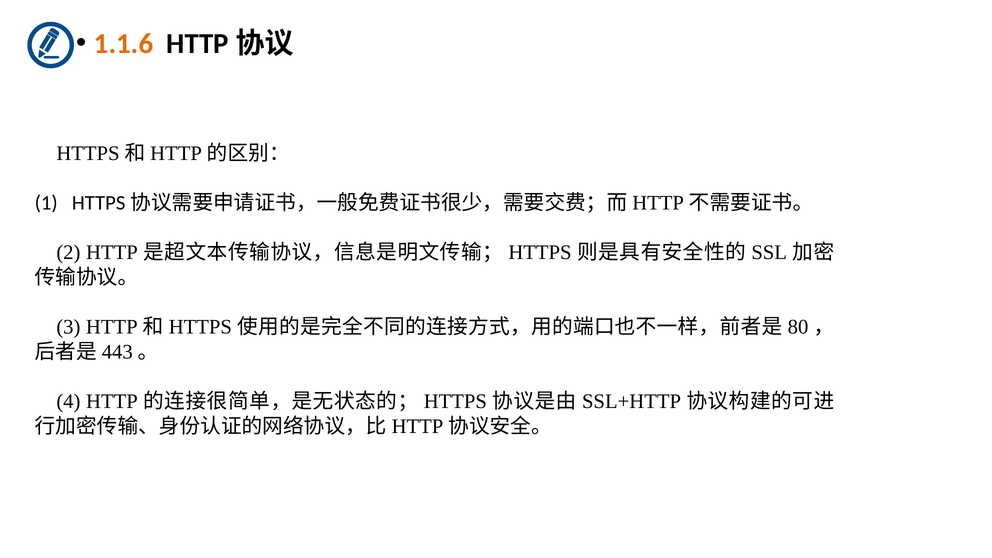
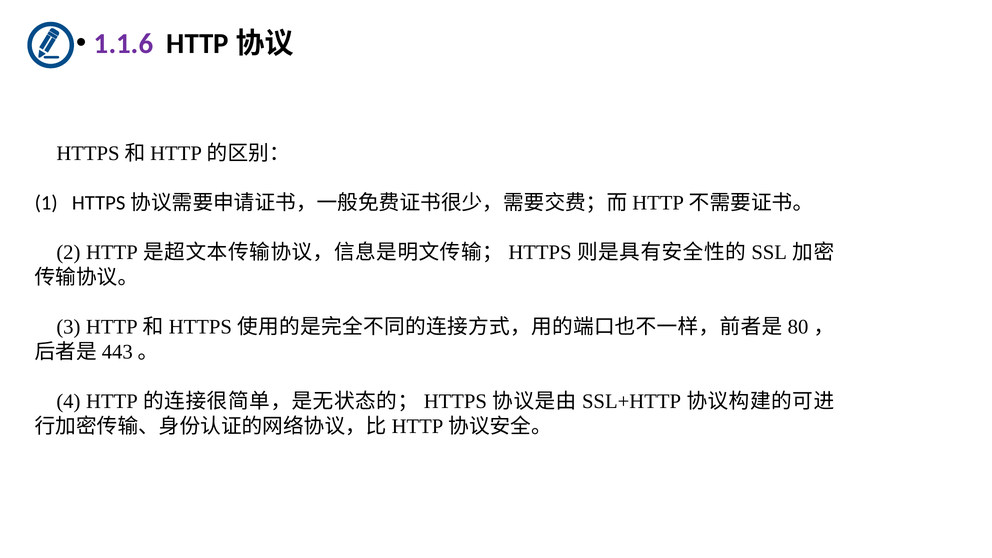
1.1.6 colour: orange -> purple
